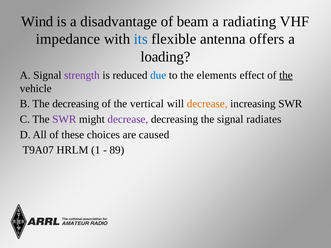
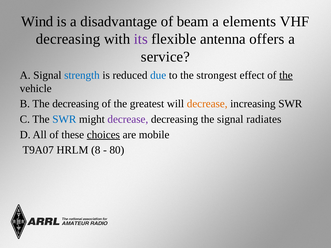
radiating: radiating -> elements
impedance at (68, 39): impedance -> decreasing
its colour: blue -> purple
loading: loading -> service
strength colour: purple -> blue
elements: elements -> strongest
vertical: vertical -> greatest
SWR at (64, 119) colour: purple -> blue
choices underline: none -> present
caused: caused -> mobile
1: 1 -> 8
89: 89 -> 80
